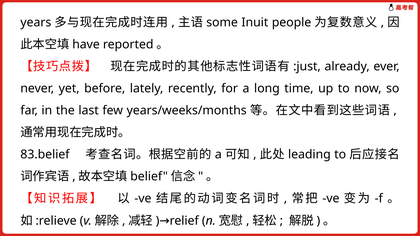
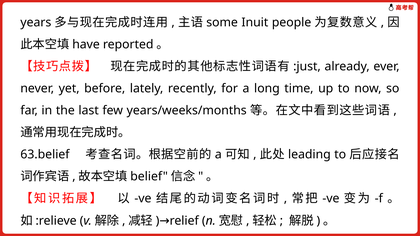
83.belief: 83.belief -> 63.belief
